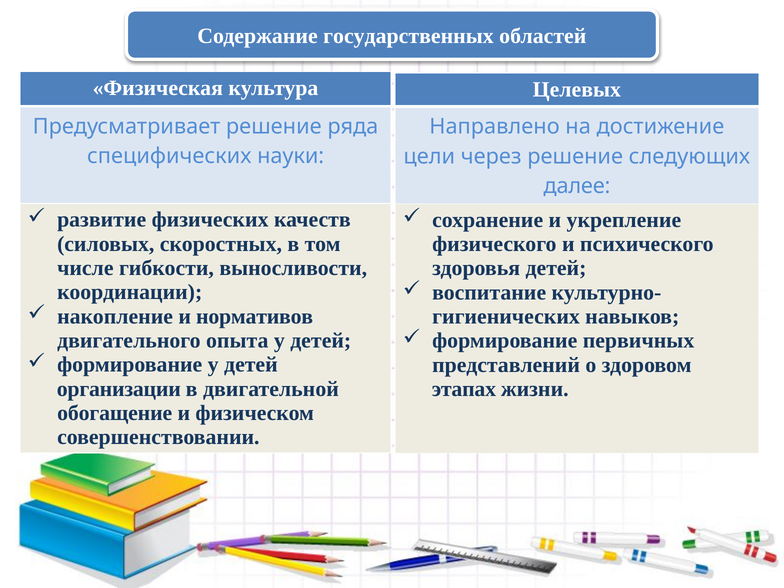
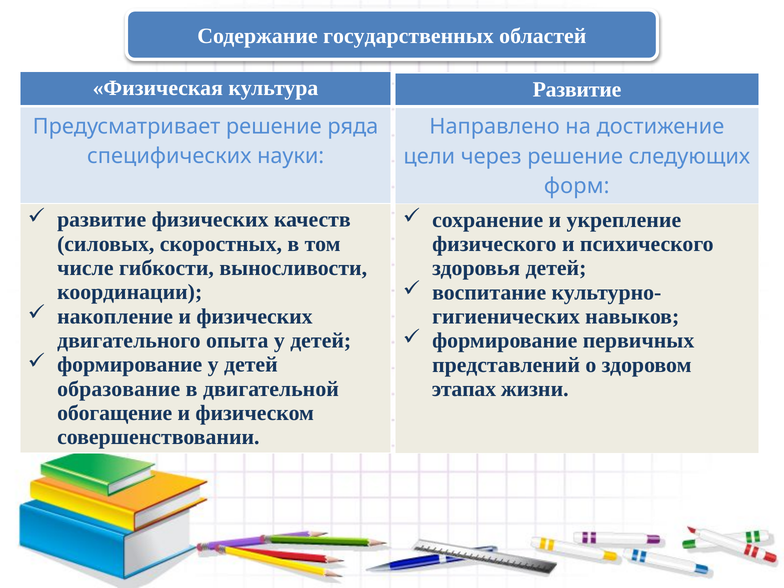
Целевых at (577, 89): Целевых -> Развитие
далее: далее -> форм
и нормативов: нормативов -> физических
организации: организации -> образование
